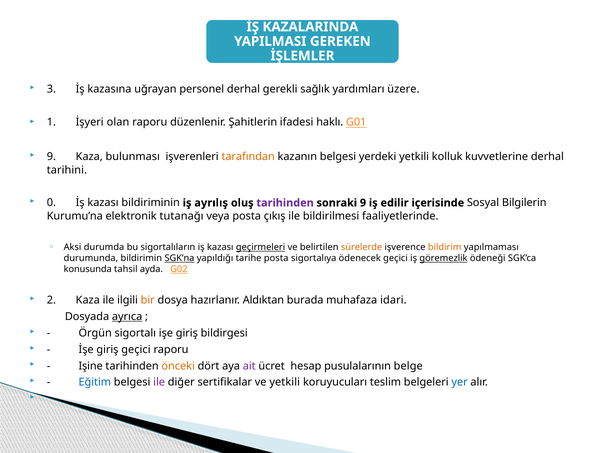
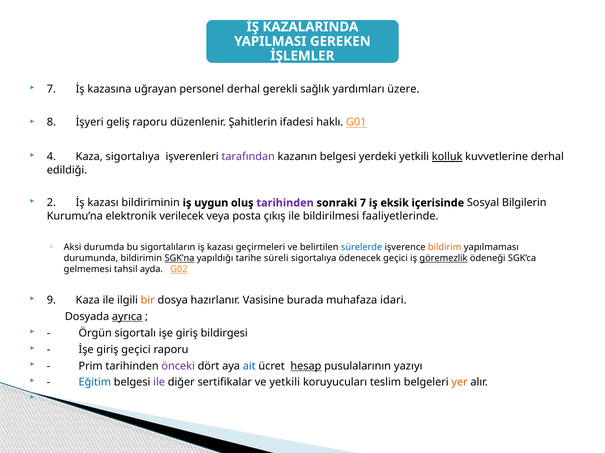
3 at (51, 89): 3 -> 7
1: 1 -> 8
olan: olan -> geliş
9 at (51, 157): 9 -> 4
Kaza bulunması: bulunması -> sigortalıya
tarafından colour: orange -> purple
kolluk underline: none -> present
tarihini: tarihini -> edildiği
0: 0 -> 2
ayrılış: ayrılış -> uygun
sonraki 9: 9 -> 7
edilir: edilir -> eksik
tutanağı: tutanağı -> verilecek
geçirmeleri underline: present -> none
sürelerde colour: orange -> blue
tarihe posta: posta -> süreli
konusunda: konusunda -> gelmemesi
2: 2 -> 9
Aldıktan: Aldıktan -> Vasisine
Işine: Işine -> Prim
önceki colour: orange -> purple
ait colour: purple -> blue
hesap underline: none -> present
belge: belge -> yazıyı
yer colour: blue -> orange
